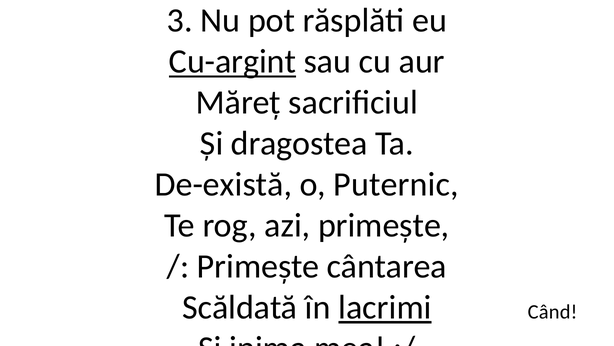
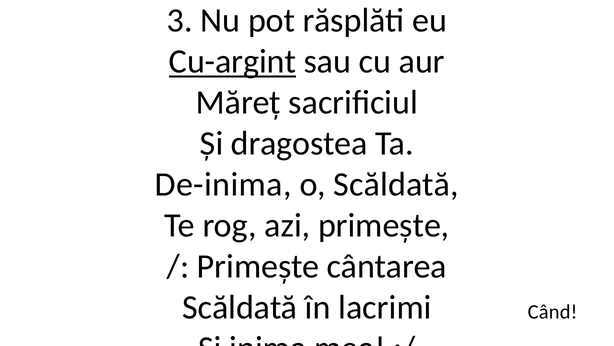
De-există: De-există -> De-inima
o Puternic: Puternic -> Scăldată
lacrimi underline: present -> none
